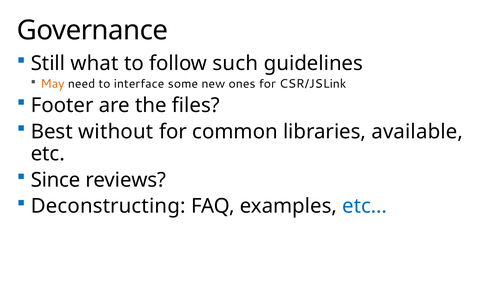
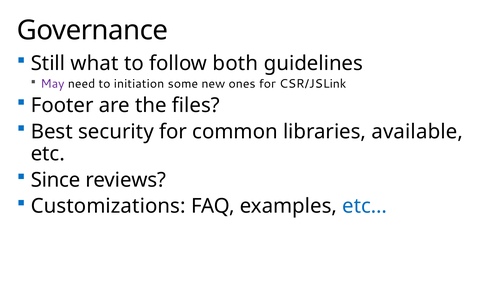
such: such -> both
May colour: orange -> purple
interface: interface -> initiation
without: without -> security
Deconstructing: Deconstructing -> Customizations
